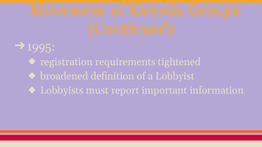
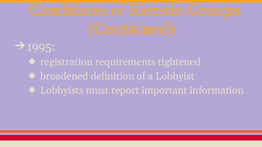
Movement: Movement -> Candidates
